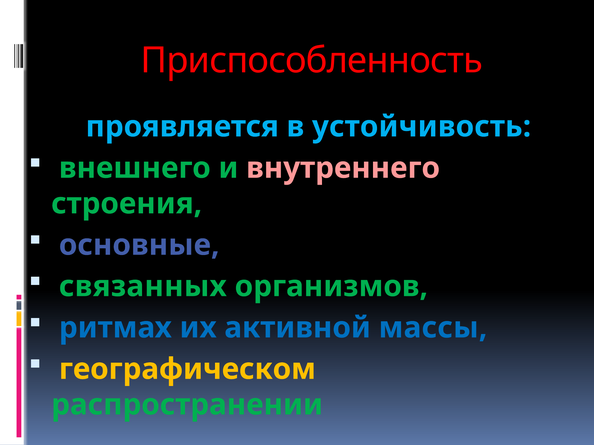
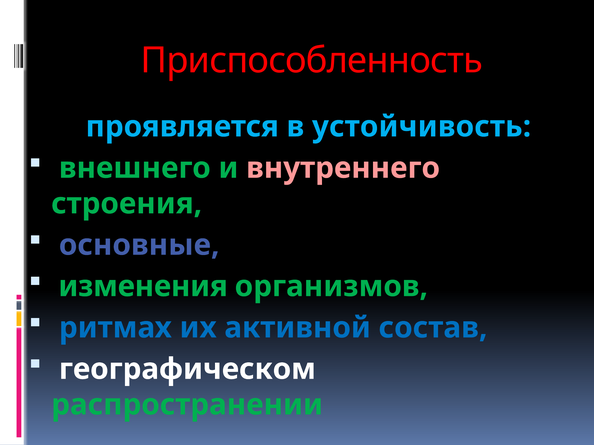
связанных: связанных -> изменения
массы: массы -> состав
географическом colour: yellow -> white
